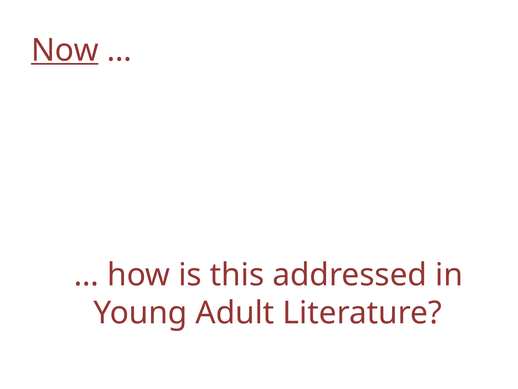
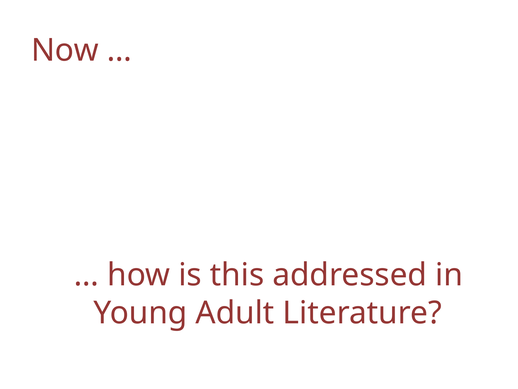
Now underline: present -> none
